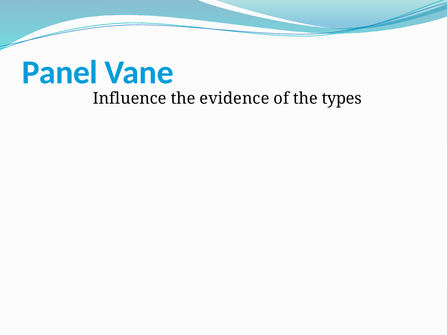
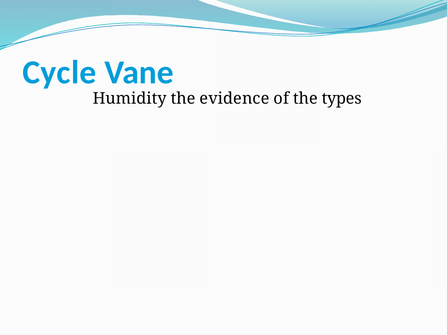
Panel: Panel -> Cycle
Influence: Influence -> Humidity
